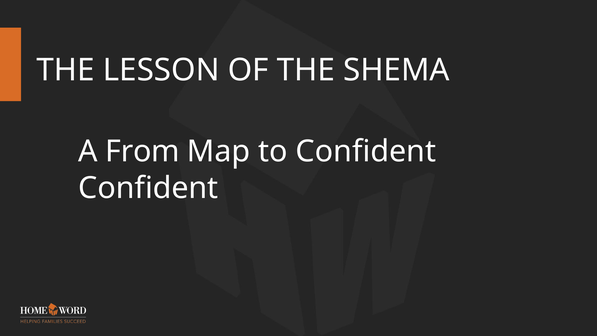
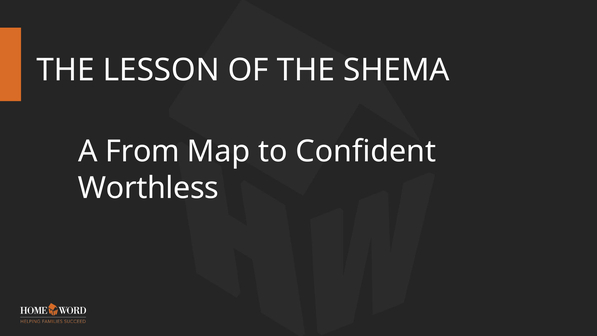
Confident at (148, 188): Confident -> Worthless
